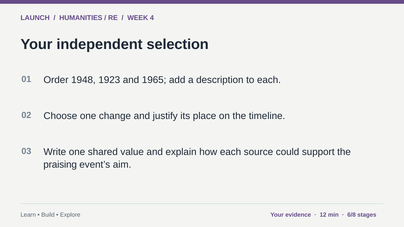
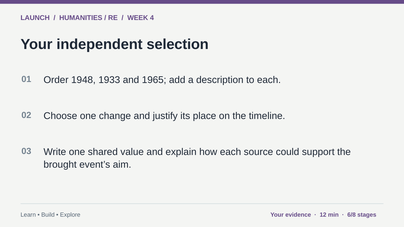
1923: 1923 -> 1933
praising: praising -> brought
